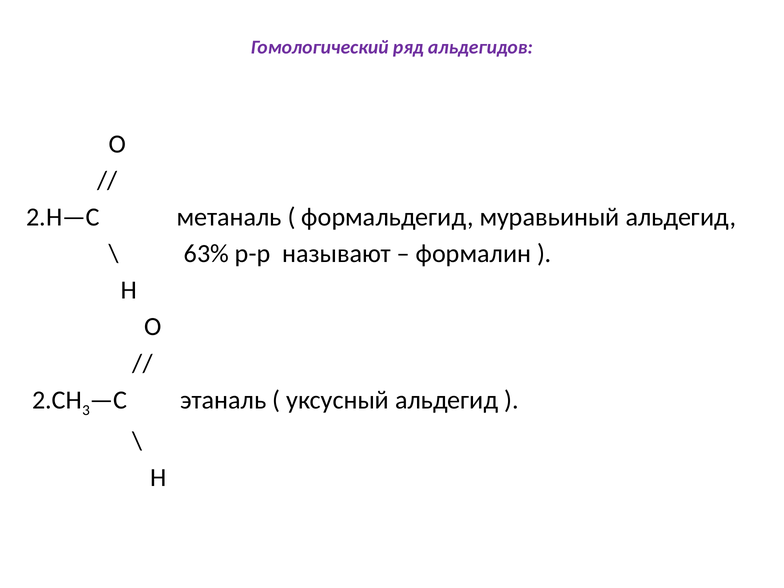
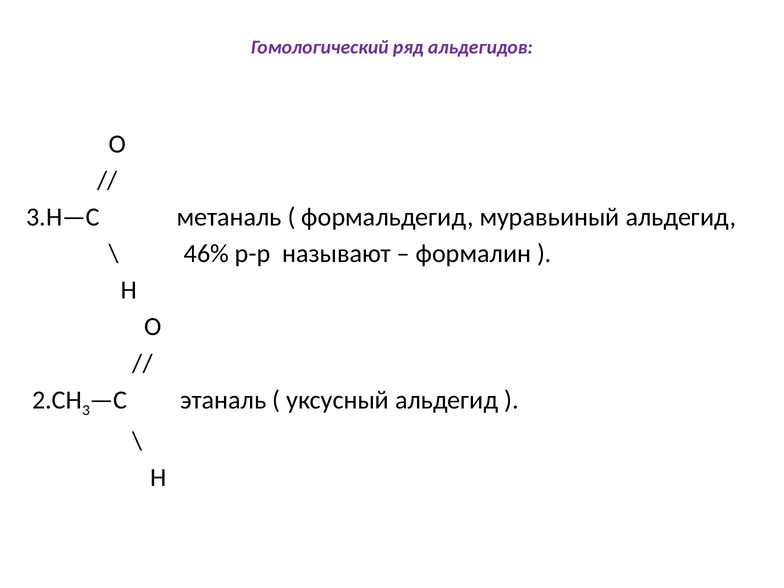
2.Н—С: 2.Н—С -> 3.Н—С
63%: 63% -> 46%
